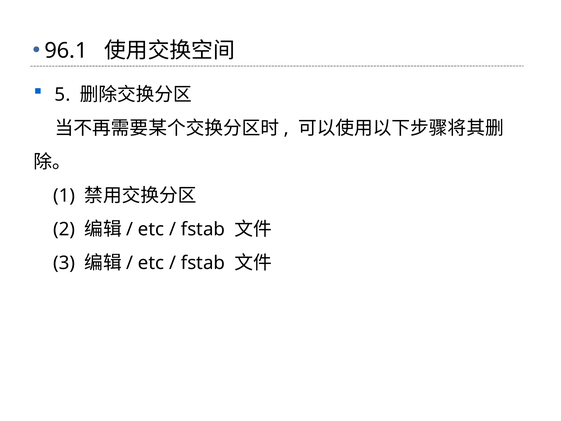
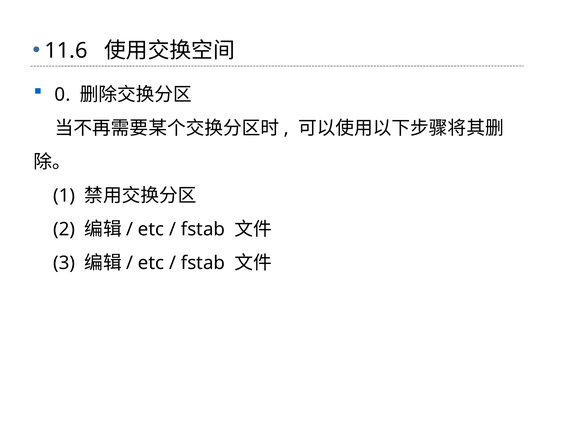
96.1: 96.1 -> 11.6
5: 5 -> 0
